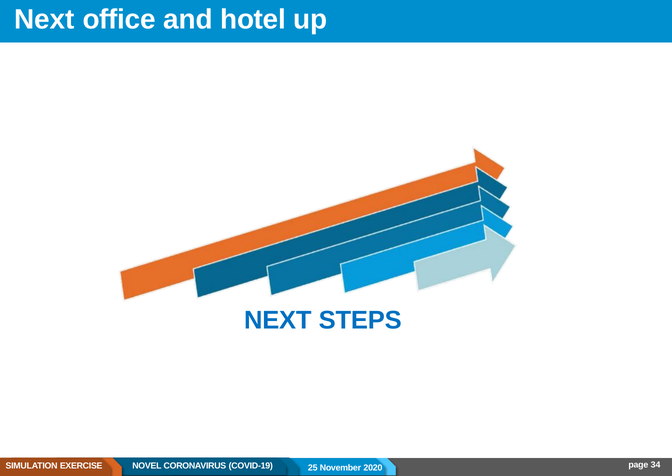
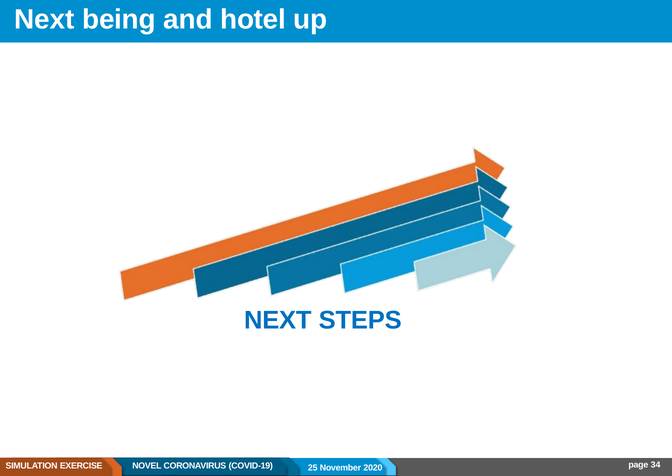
office: office -> being
